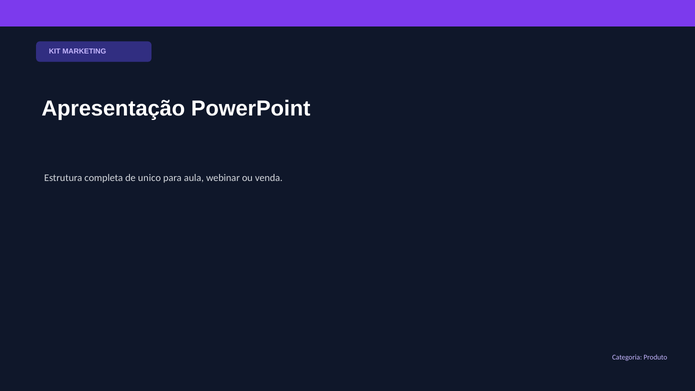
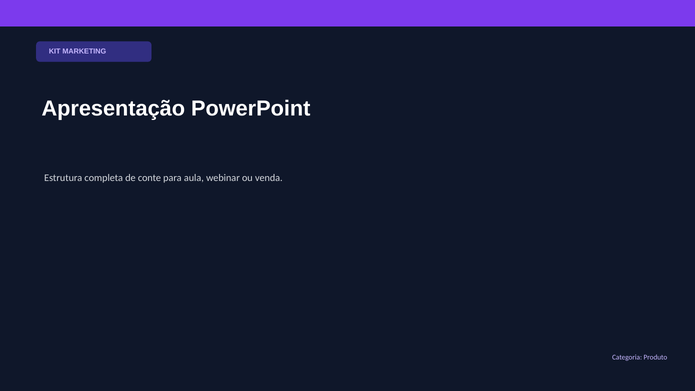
unico: unico -> conte
